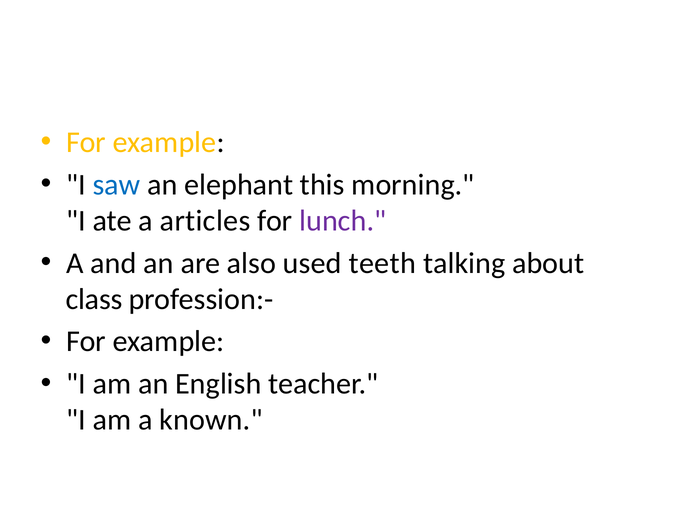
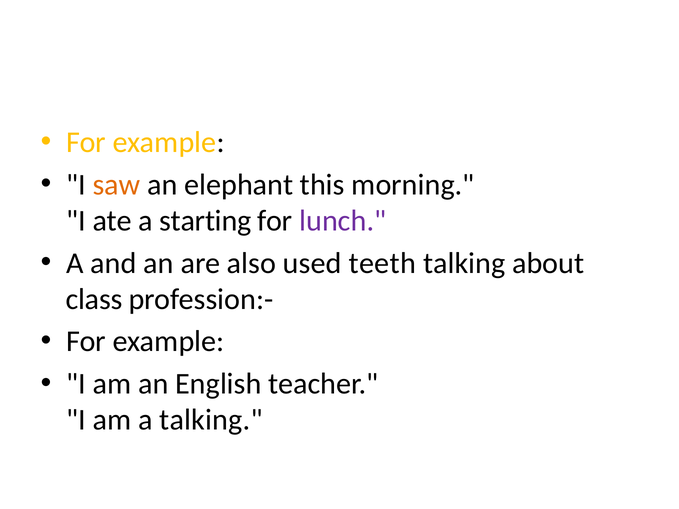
saw colour: blue -> orange
articles: articles -> starting
a known: known -> talking
